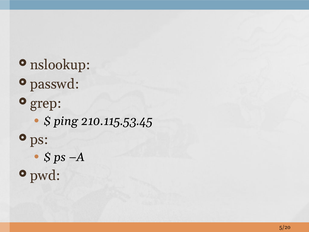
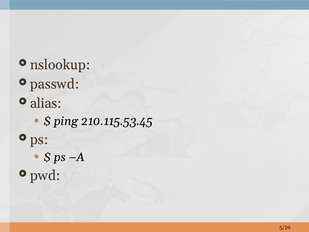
grep: grep -> alias
